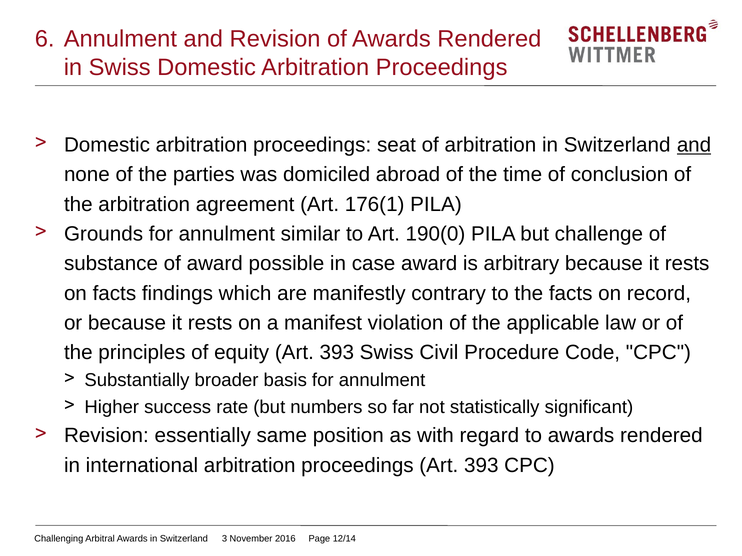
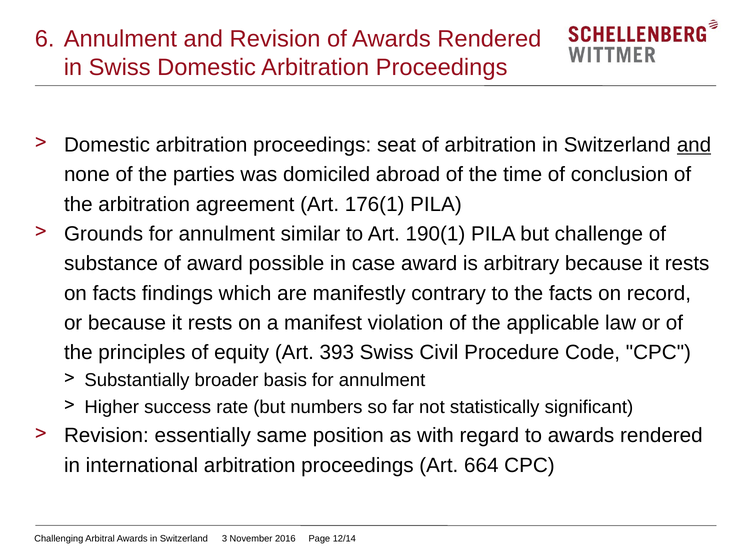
190(0: 190(0 -> 190(1
proceedings Art 393: 393 -> 664
